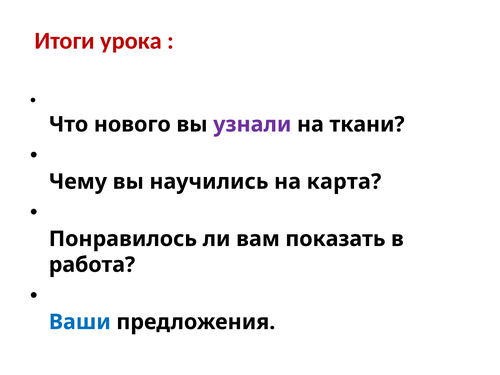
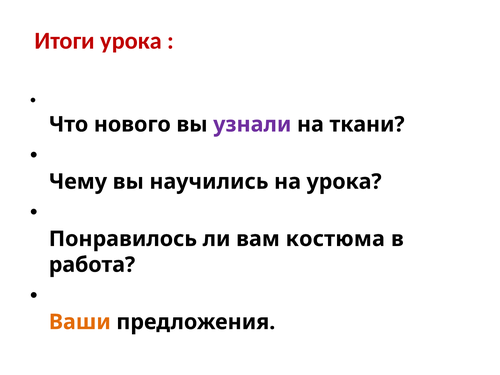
на карта: карта -> урока
показать: показать -> костюма
Ваши colour: blue -> orange
